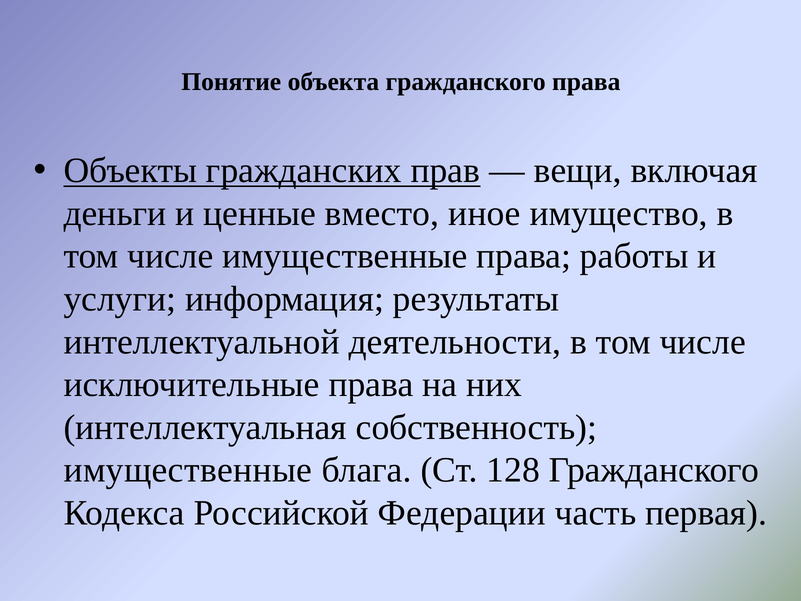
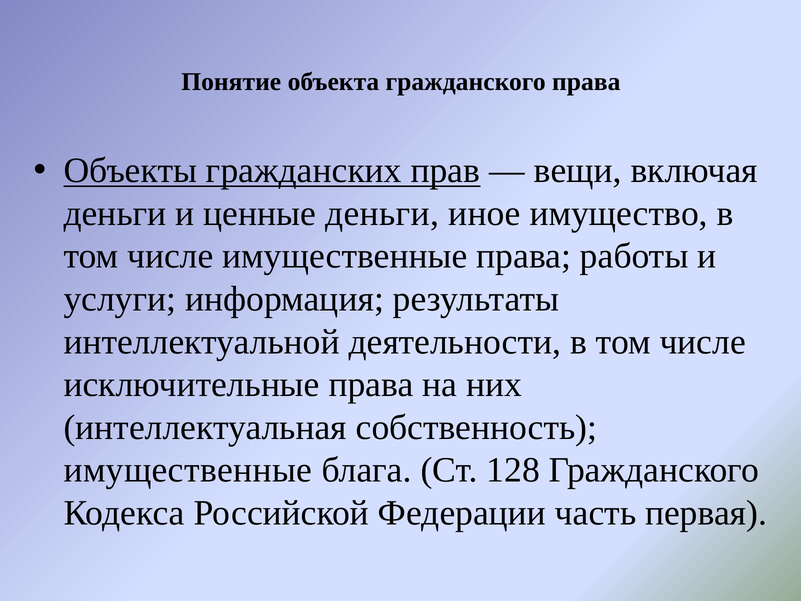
ценные вместо: вместо -> деньги
